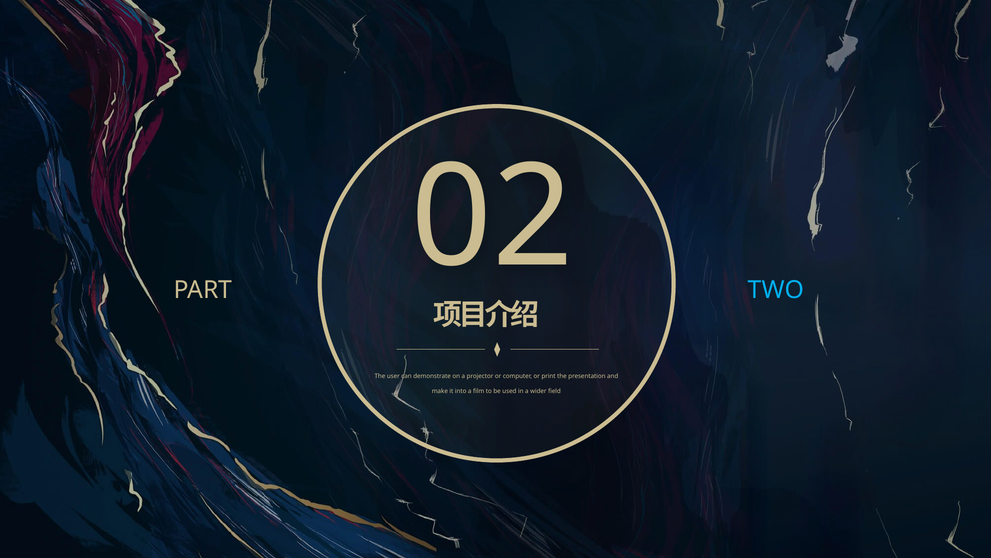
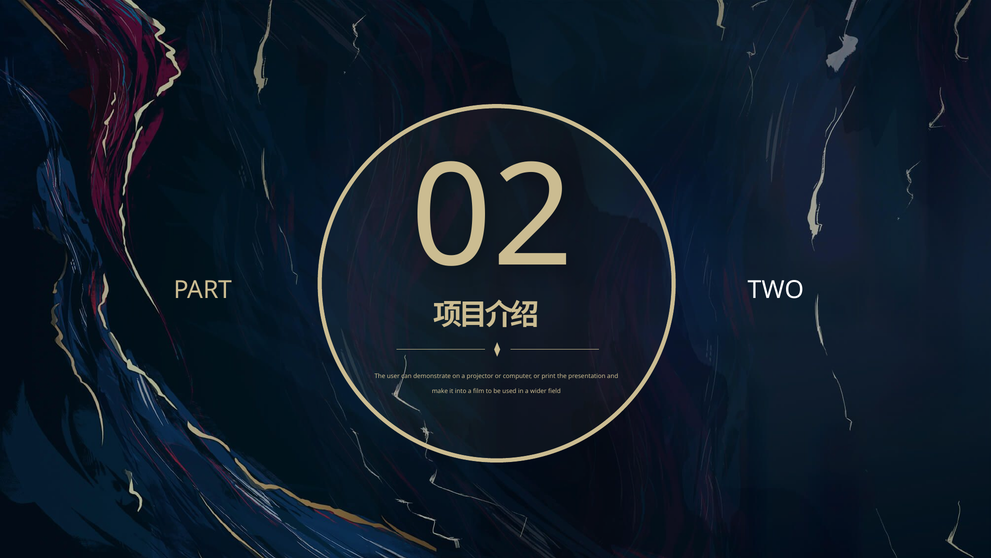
TWO colour: light blue -> white
